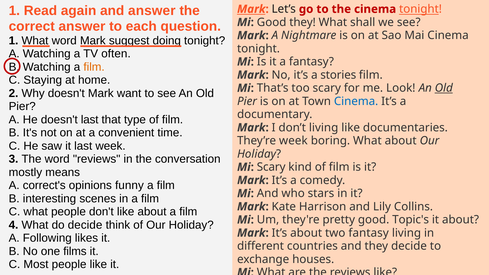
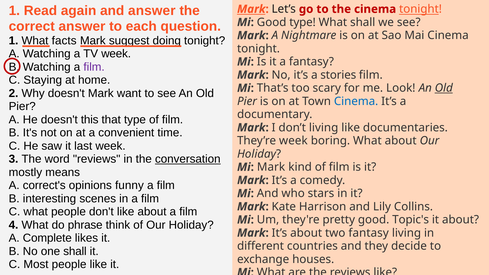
Good they: they -> type
What word: word -> facts
TV often: often -> week
film at (94, 67) colour: orange -> purple
doesn't last: last -> this
conversation underline: none -> present
Mi Scary: Scary -> Mark
do decide: decide -> phrase
Following: Following -> Complete
one films: films -> shall
